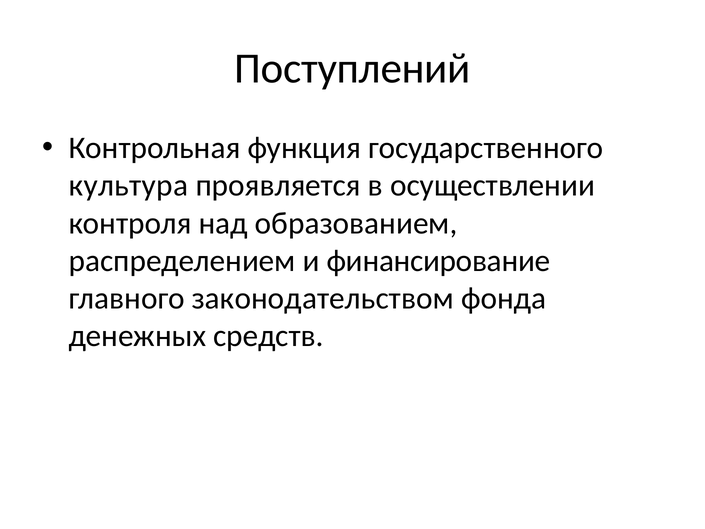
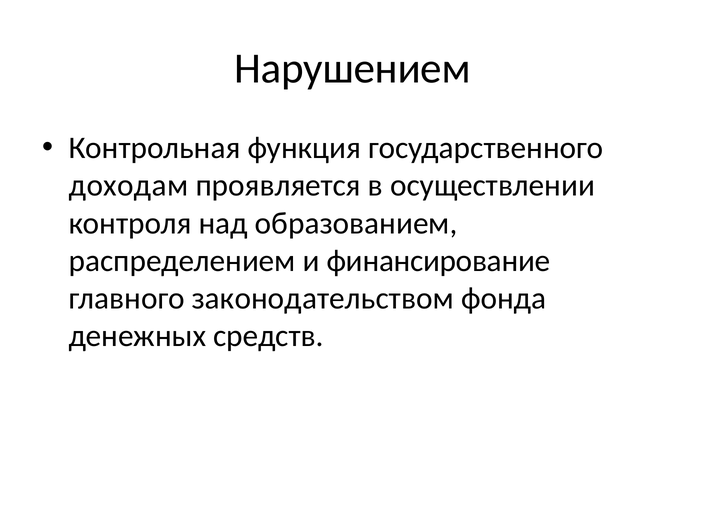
Поступлений: Поступлений -> Нарушением
культура: культура -> доходам
